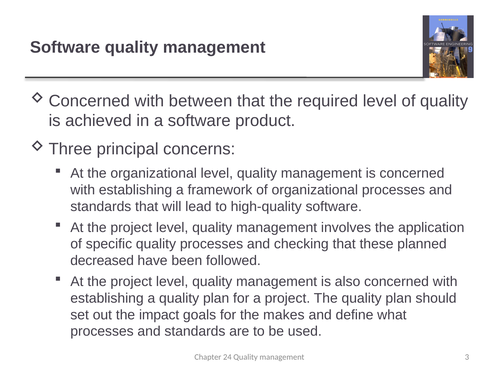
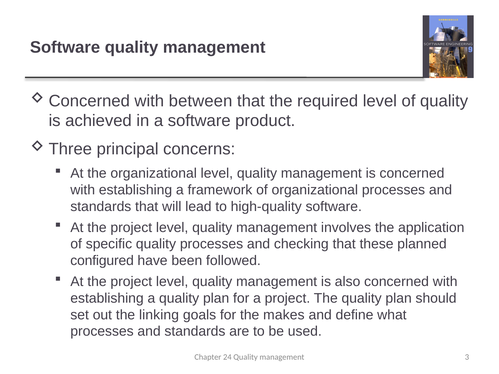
decreased: decreased -> configured
impact: impact -> linking
